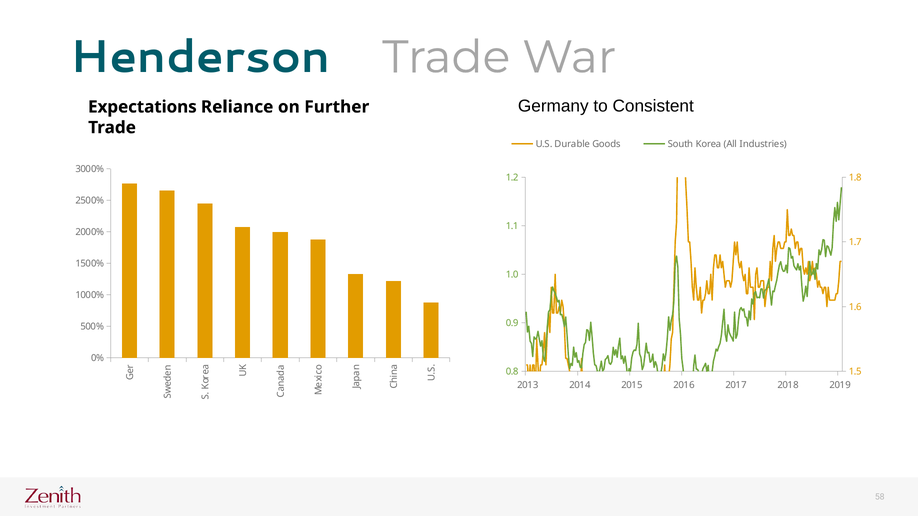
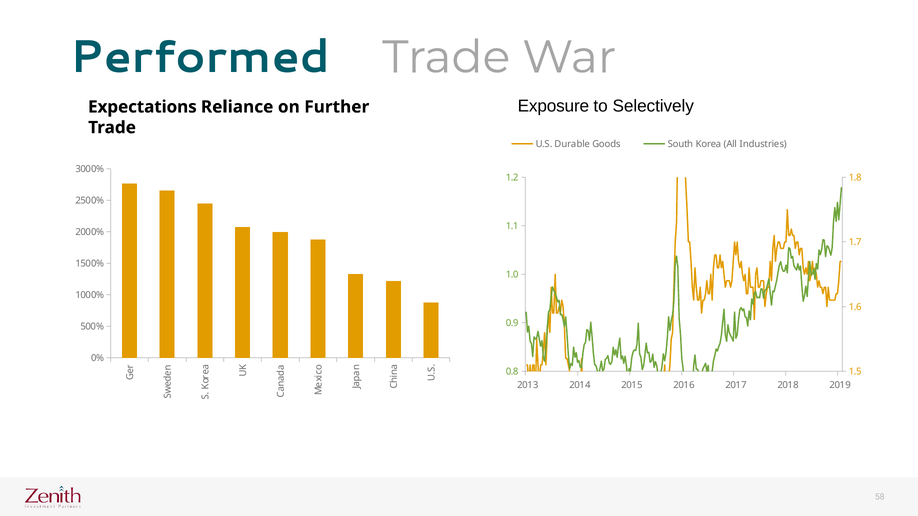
Henderson: Henderson -> Performed
Germany: Germany -> Exposure
Consistent: Consistent -> Selectively
